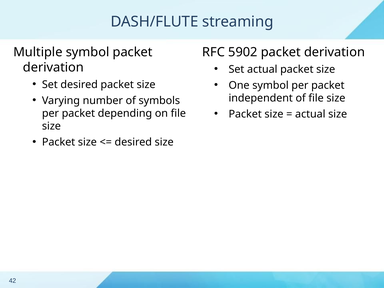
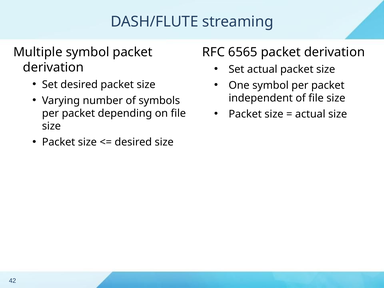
5902: 5902 -> 6565
